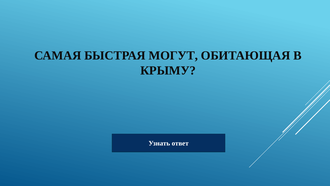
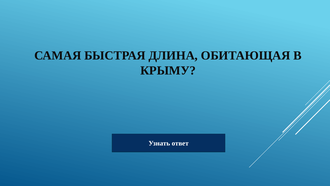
МОГУТ: МОГУТ -> ДЛИНА
